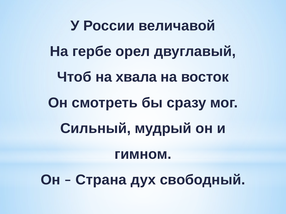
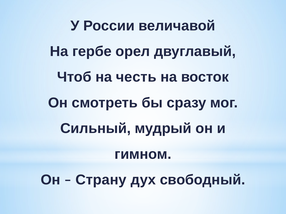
хвала: хвала -> честь
Страна: Страна -> Страну
